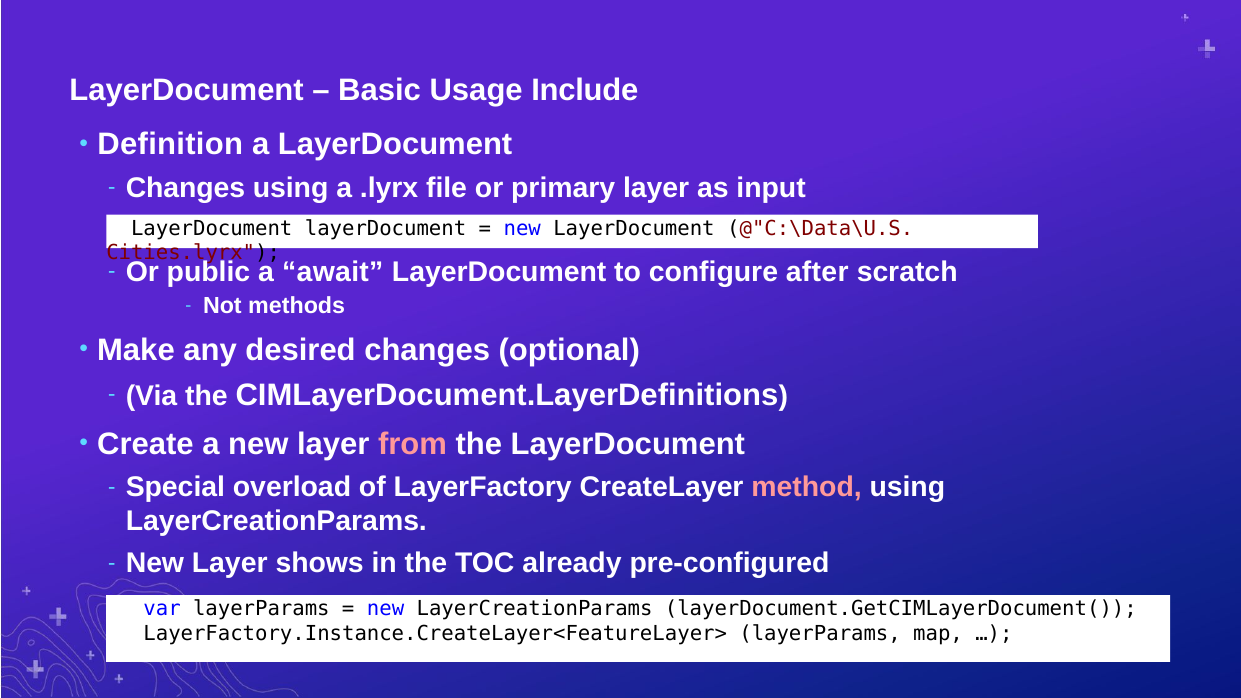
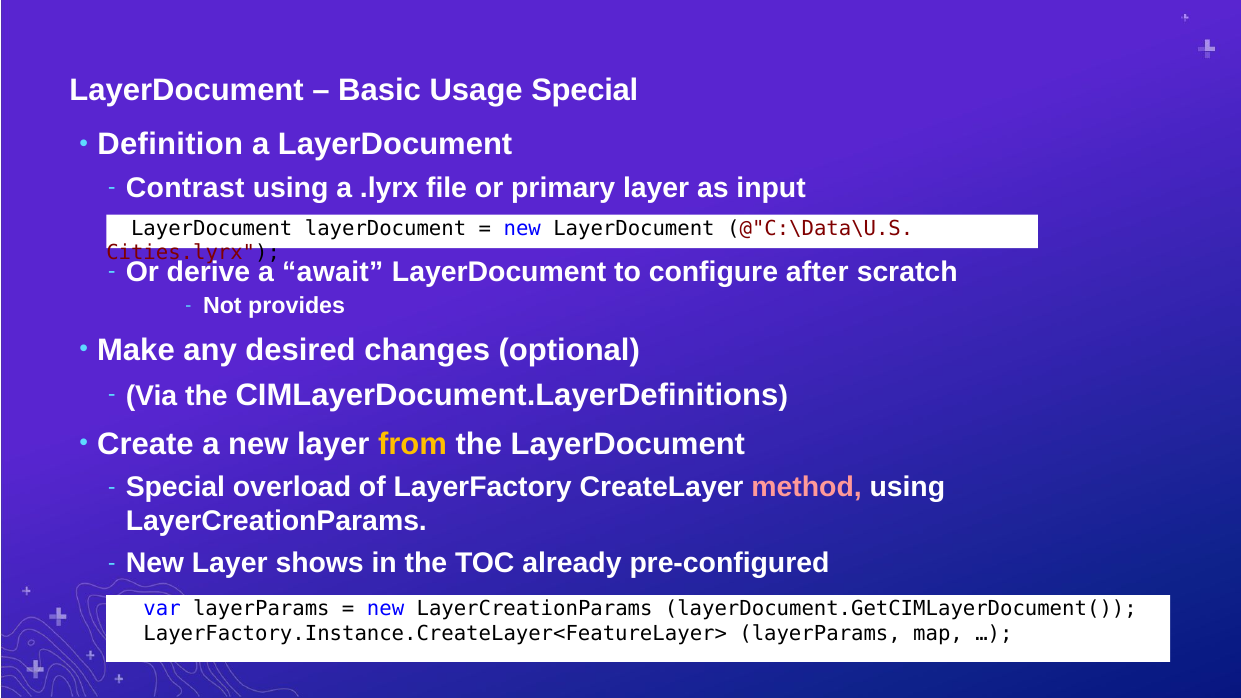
Usage Include: Include -> Special
Changes at (185, 188): Changes -> Contrast
public: public -> derive
methods: methods -> provides
from colour: pink -> yellow
